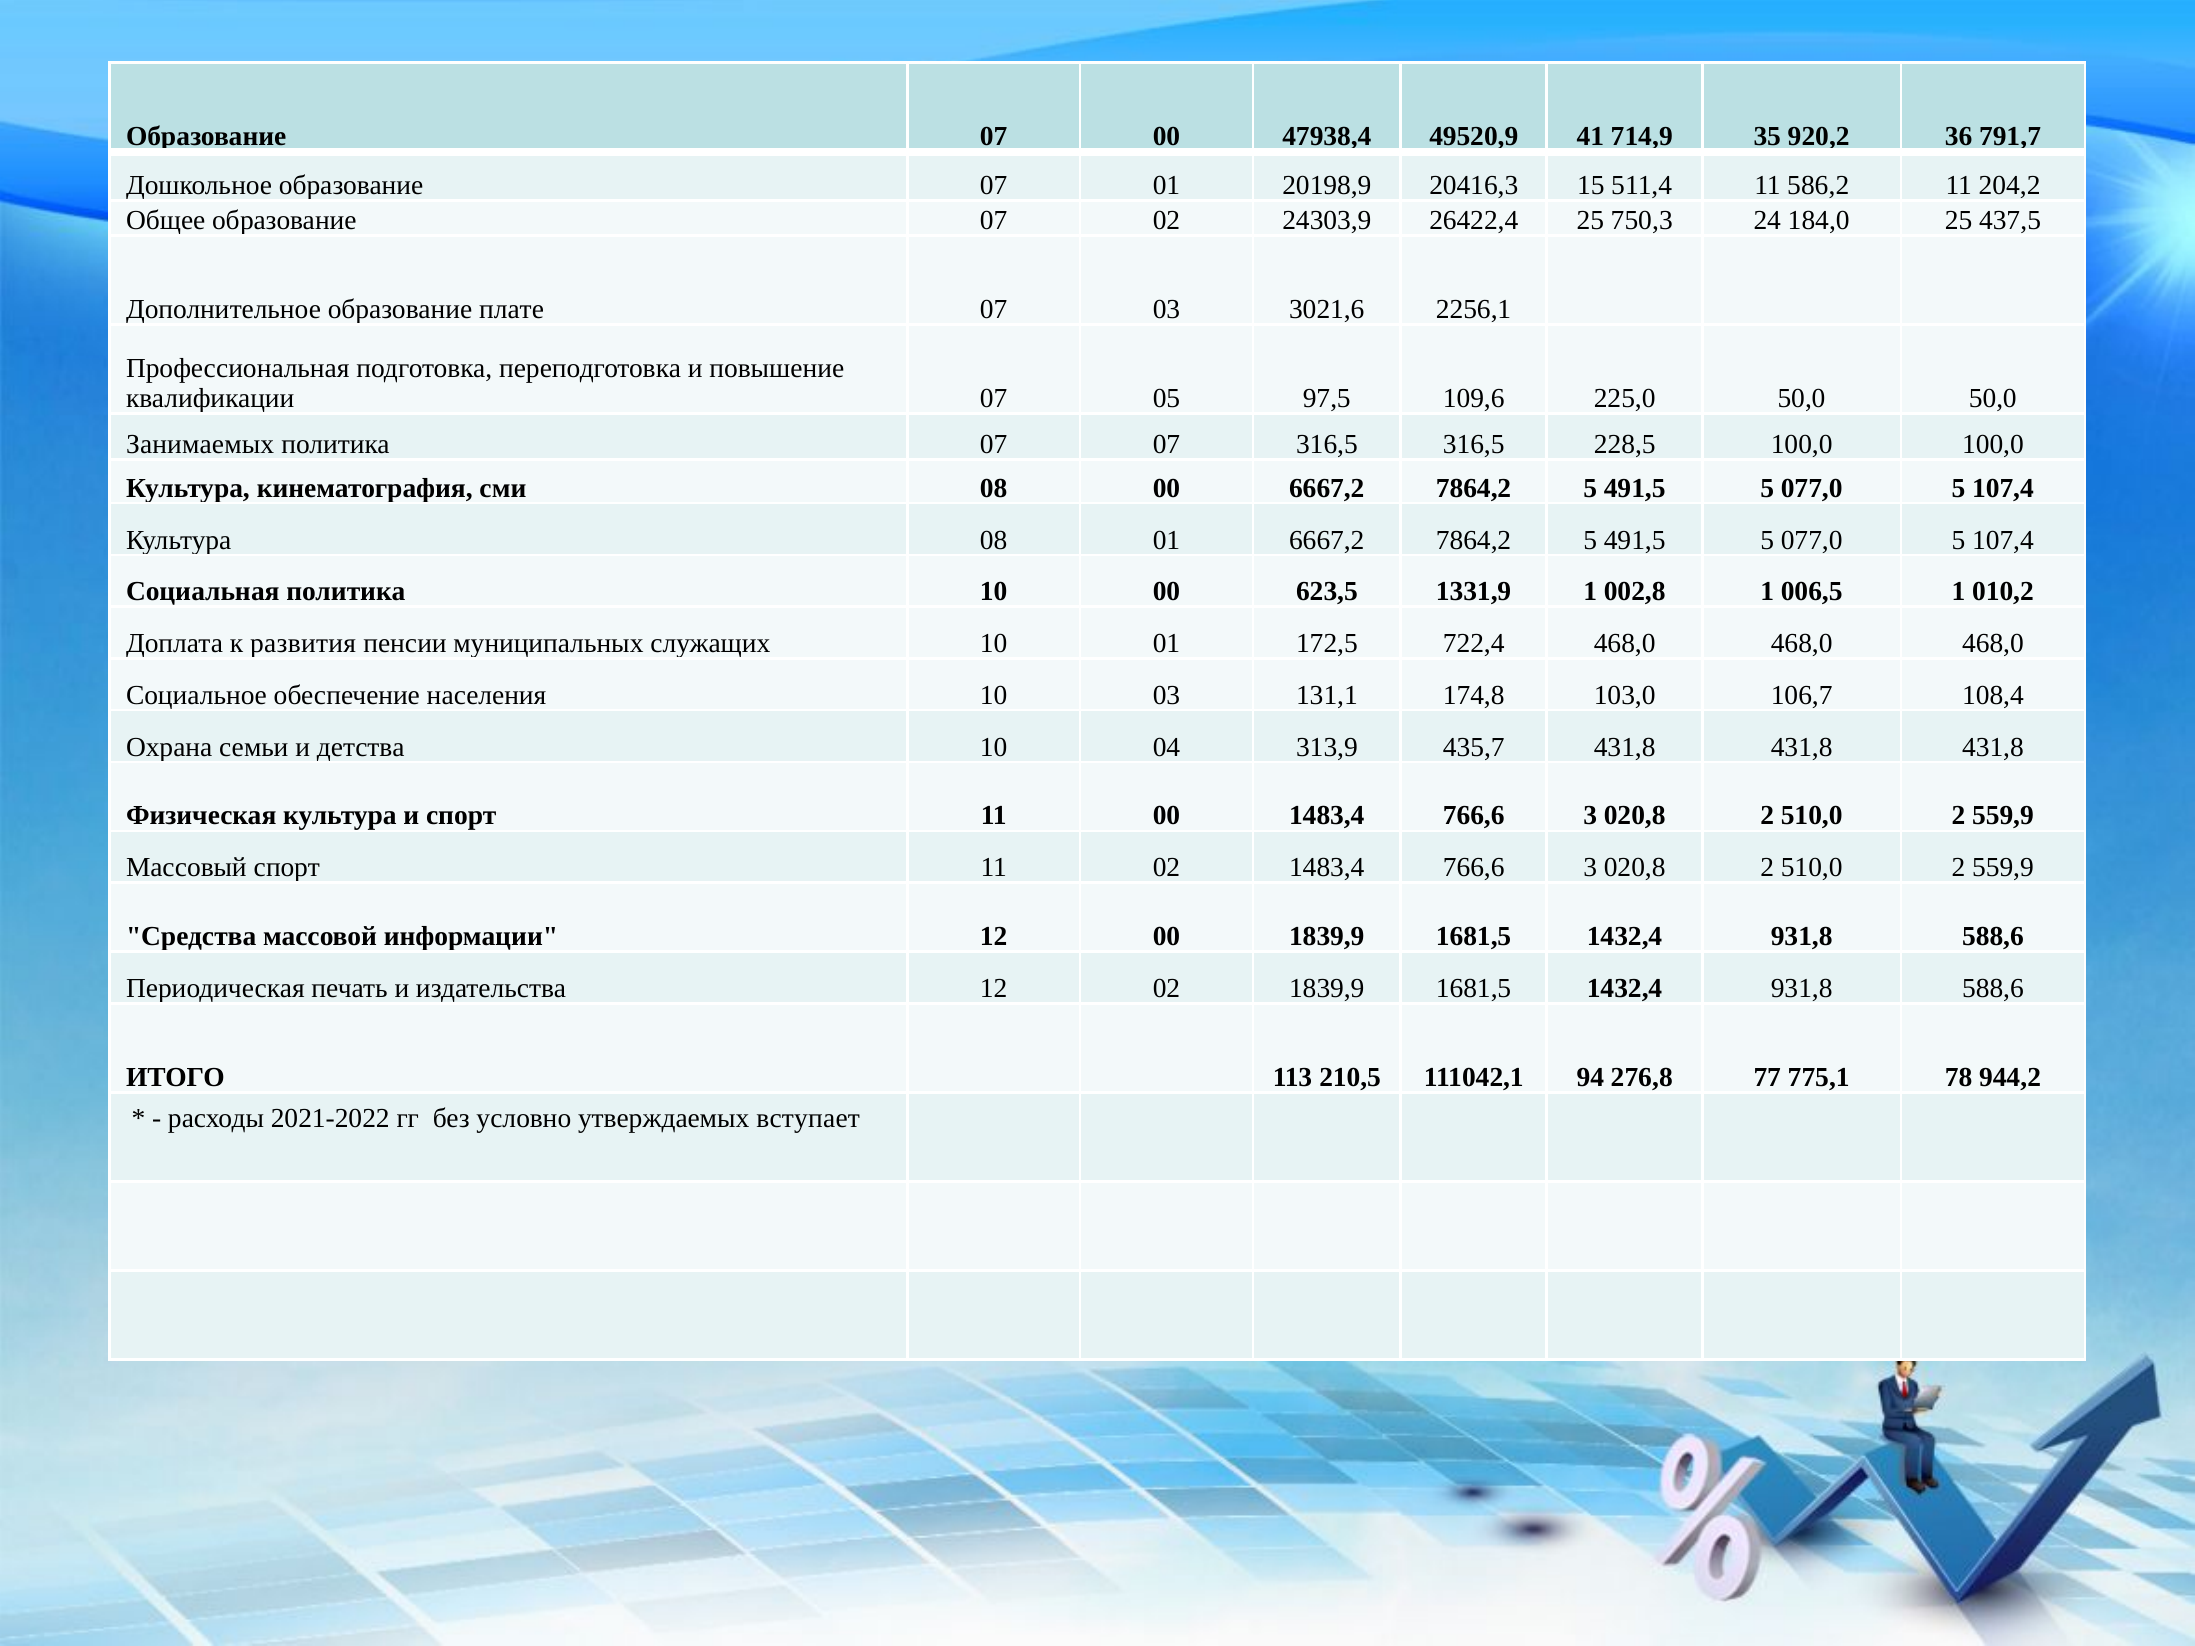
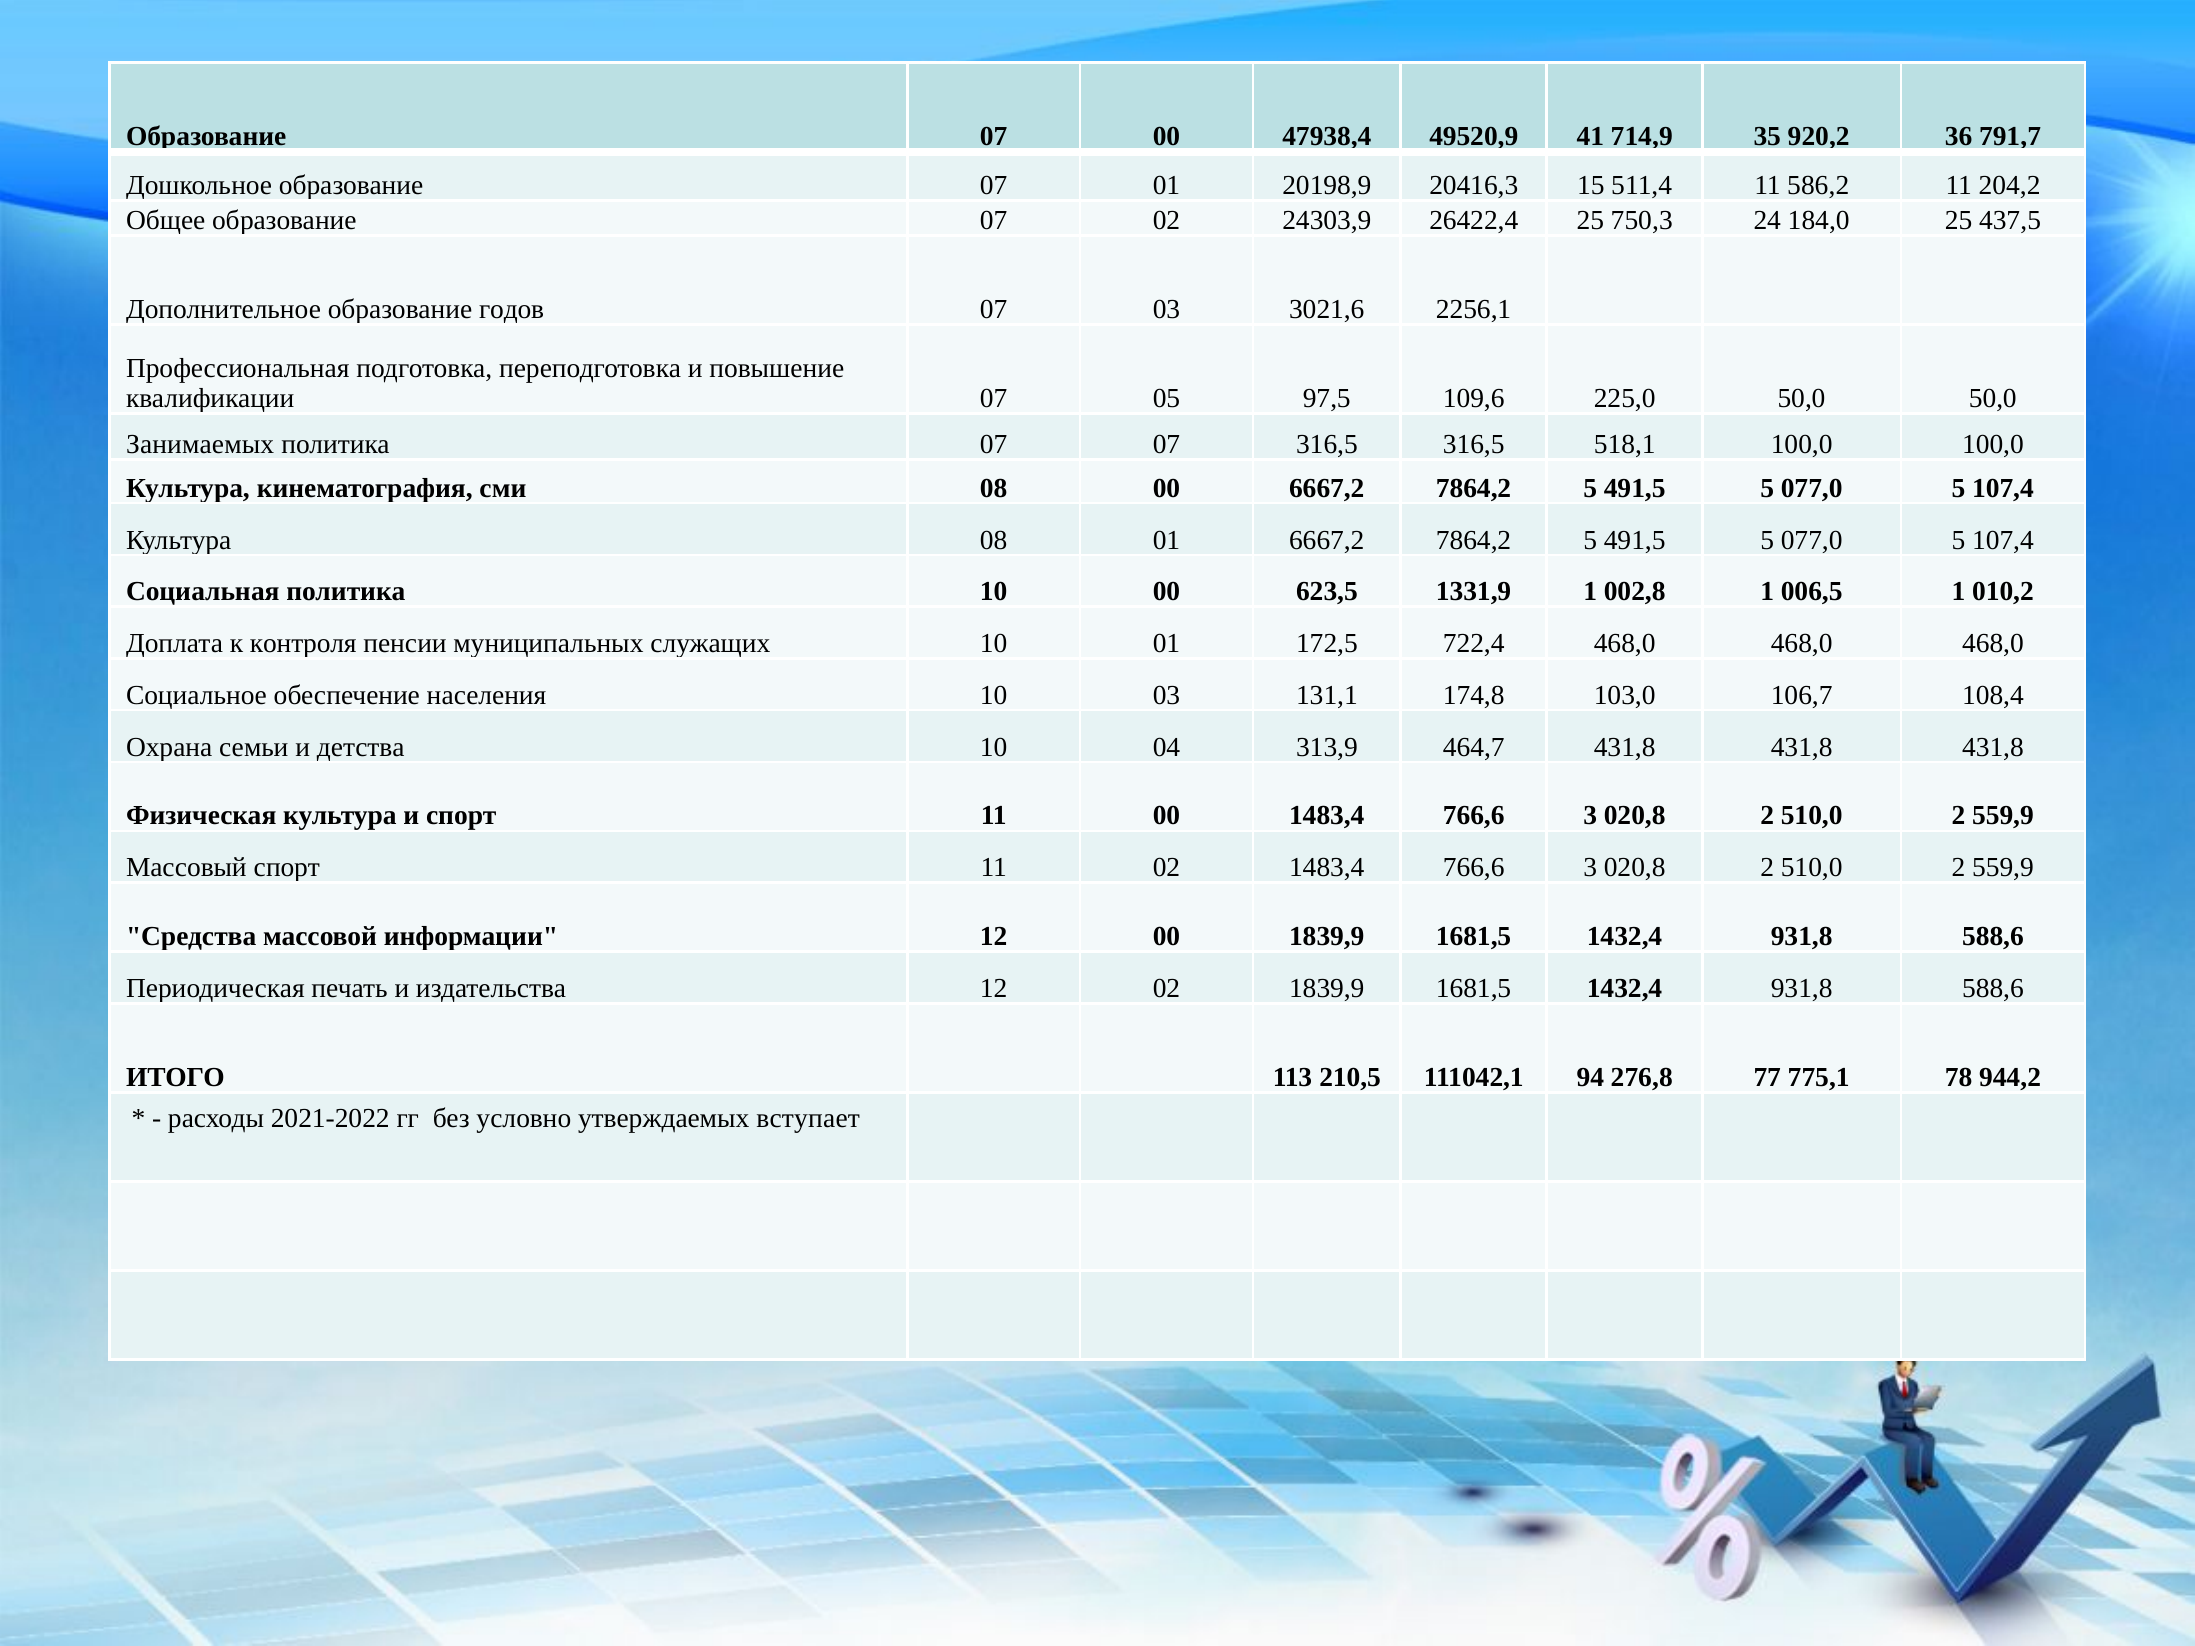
плате: плате -> годов
228,5: 228,5 -> 518,1
развития: развития -> контроля
435,7: 435,7 -> 464,7
